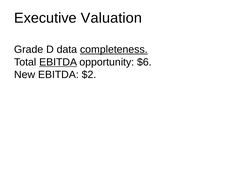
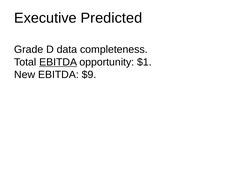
Valuation: Valuation -> Predicted
completeness underline: present -> none
$6: $6 -> $1
$2: $2 -> $9
